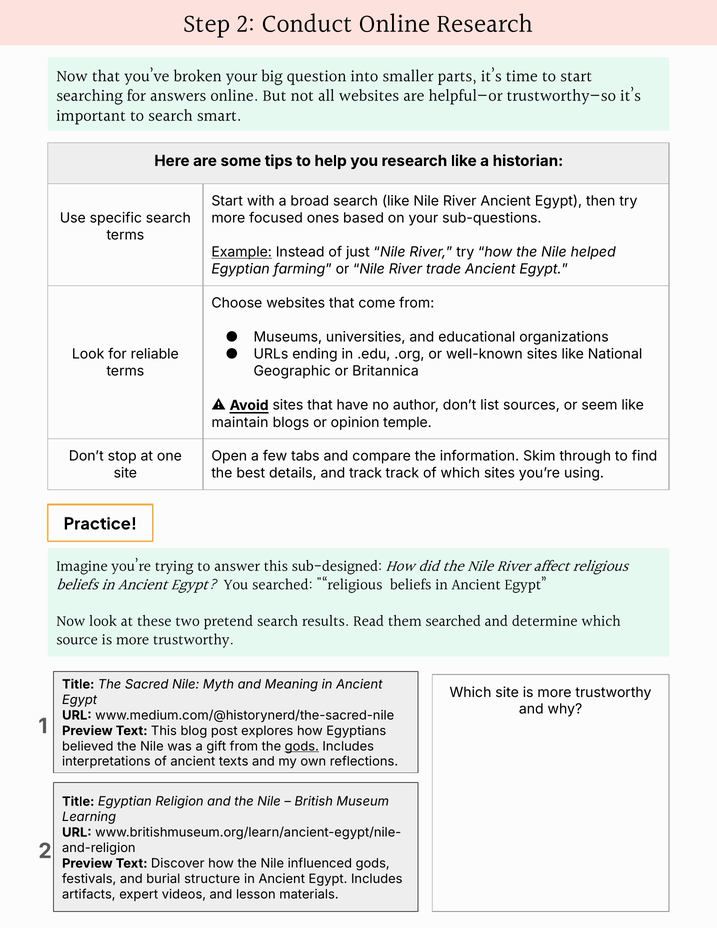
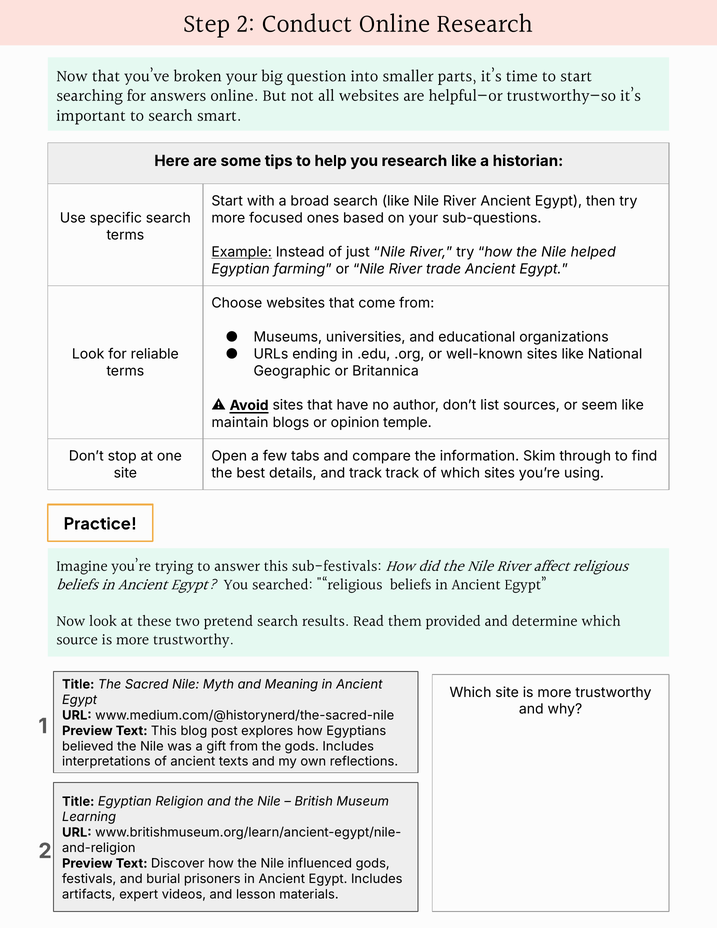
sub-designed: sub-designed -> sub-festivals
them searched: searched -> provided
gods at (302, 746) underline: present -> none
structure: structure -> prisoners
